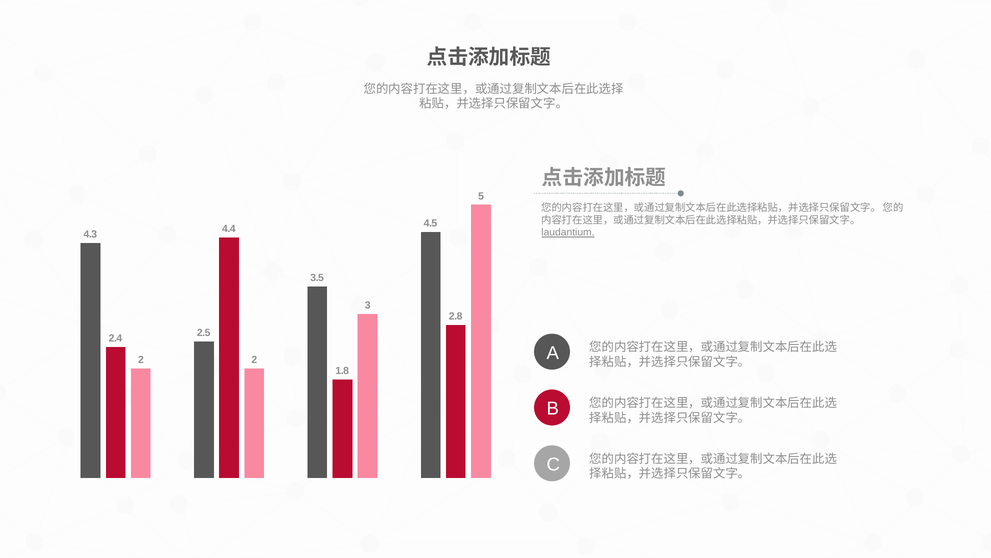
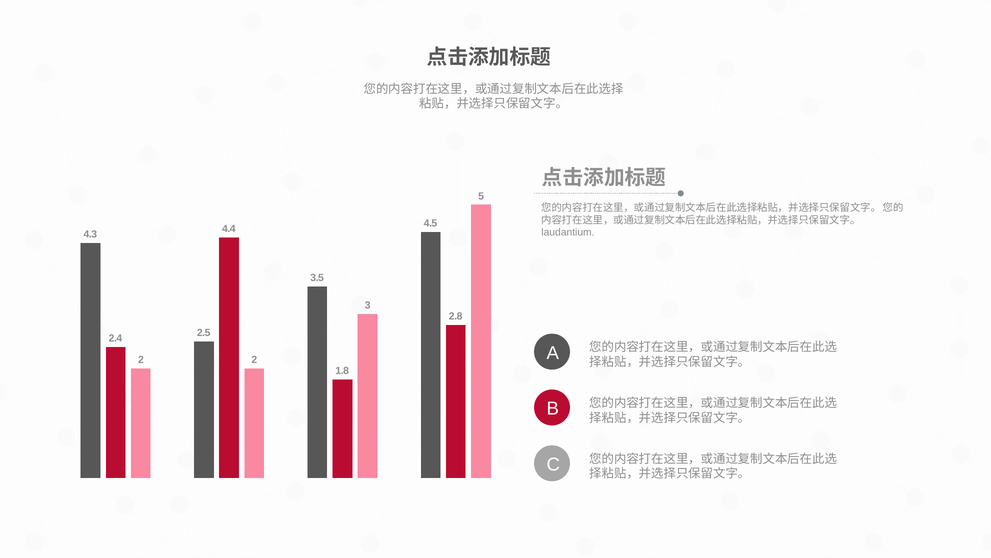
laudantium underline: present -> none
